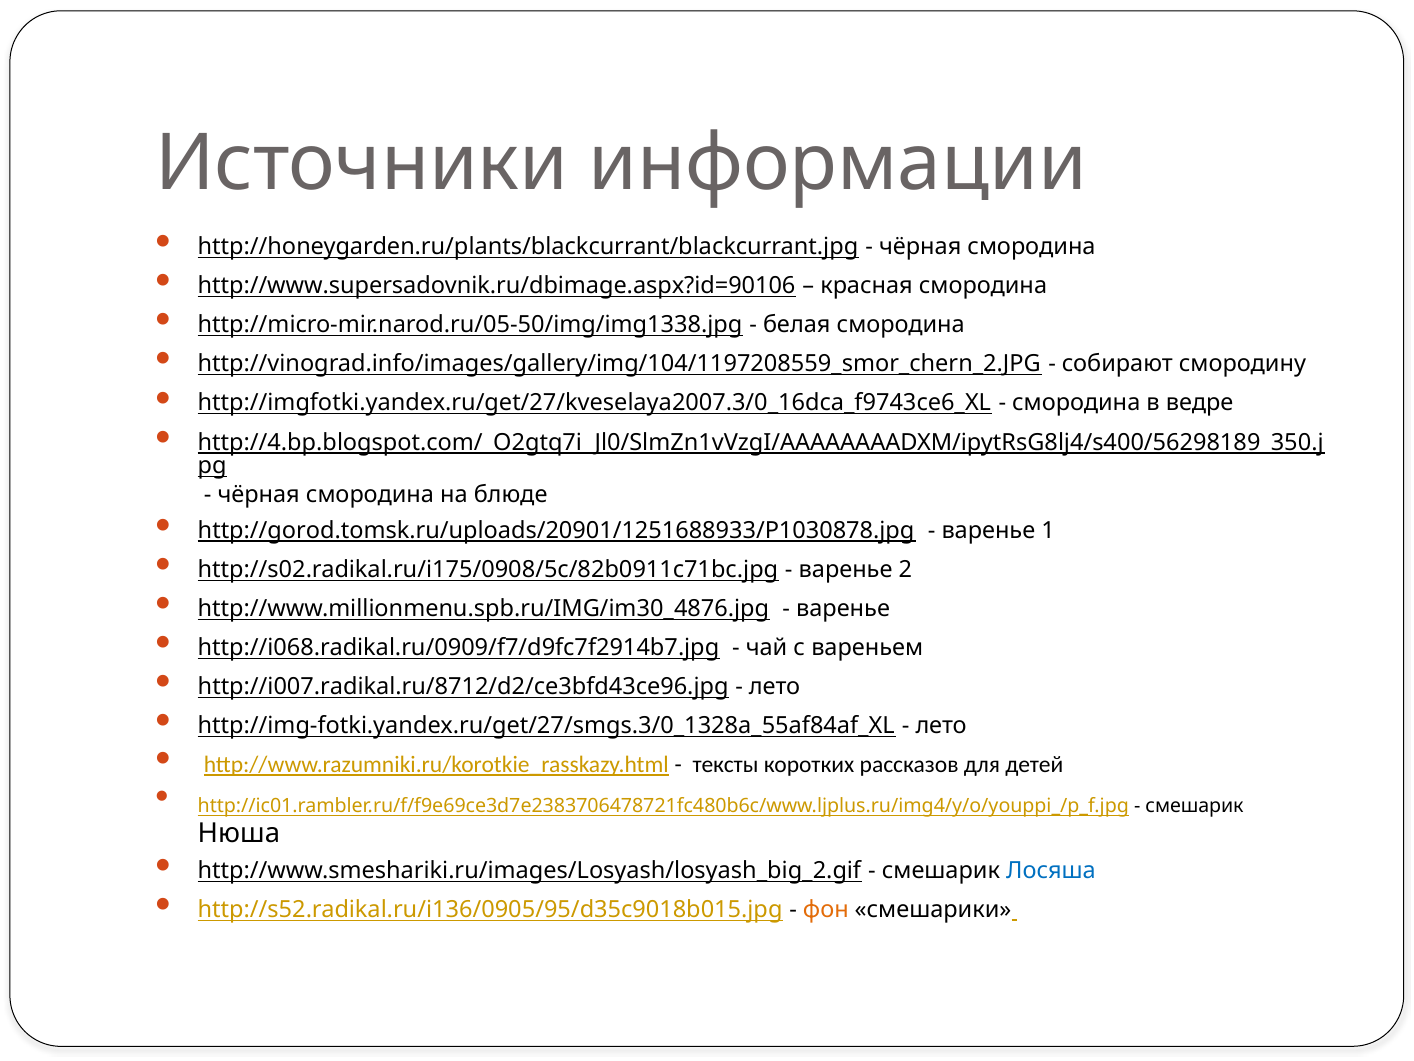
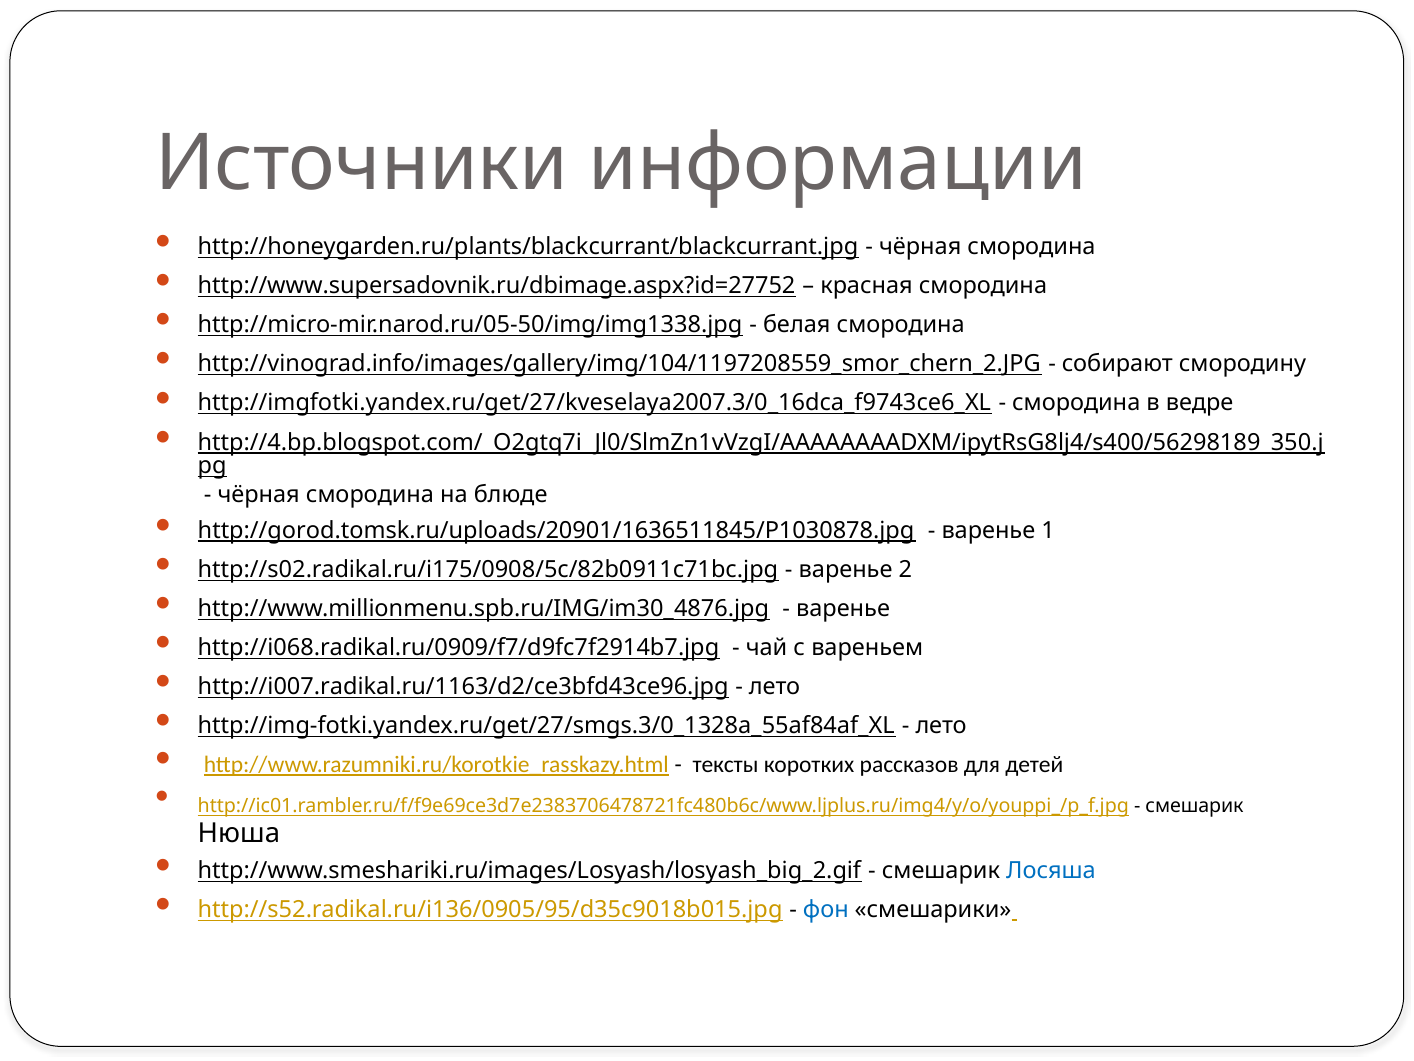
http://www.supersadovnik.ru/dbimage.aspx?id=90106: http://www.supersadovnik.ru/dbimage.aspx?id=90106 -> http://www.supersadovnik.ru/dbimage.aspx?id=27752
http://gorod.tomsk.ru/uploads/20901/1251688933/P1030878.jpg: http://gorod.tomsk.ru/uploads/20901/1251688933/P1030878.jpg -> http://gorod.tomsk.ru/uploads/20901/1636511845/P1030878.jpg
http://i007.radikal.ru/8712/d2/ce3bfd43ce96.jpg: http://i007.radikal.ru/8712/d2/ce3bfd43ce96.jpg -> http://i007.radikal.ru/1163/d2/ce3bfd43ce96.jpg
фон colour: orange -> blue
